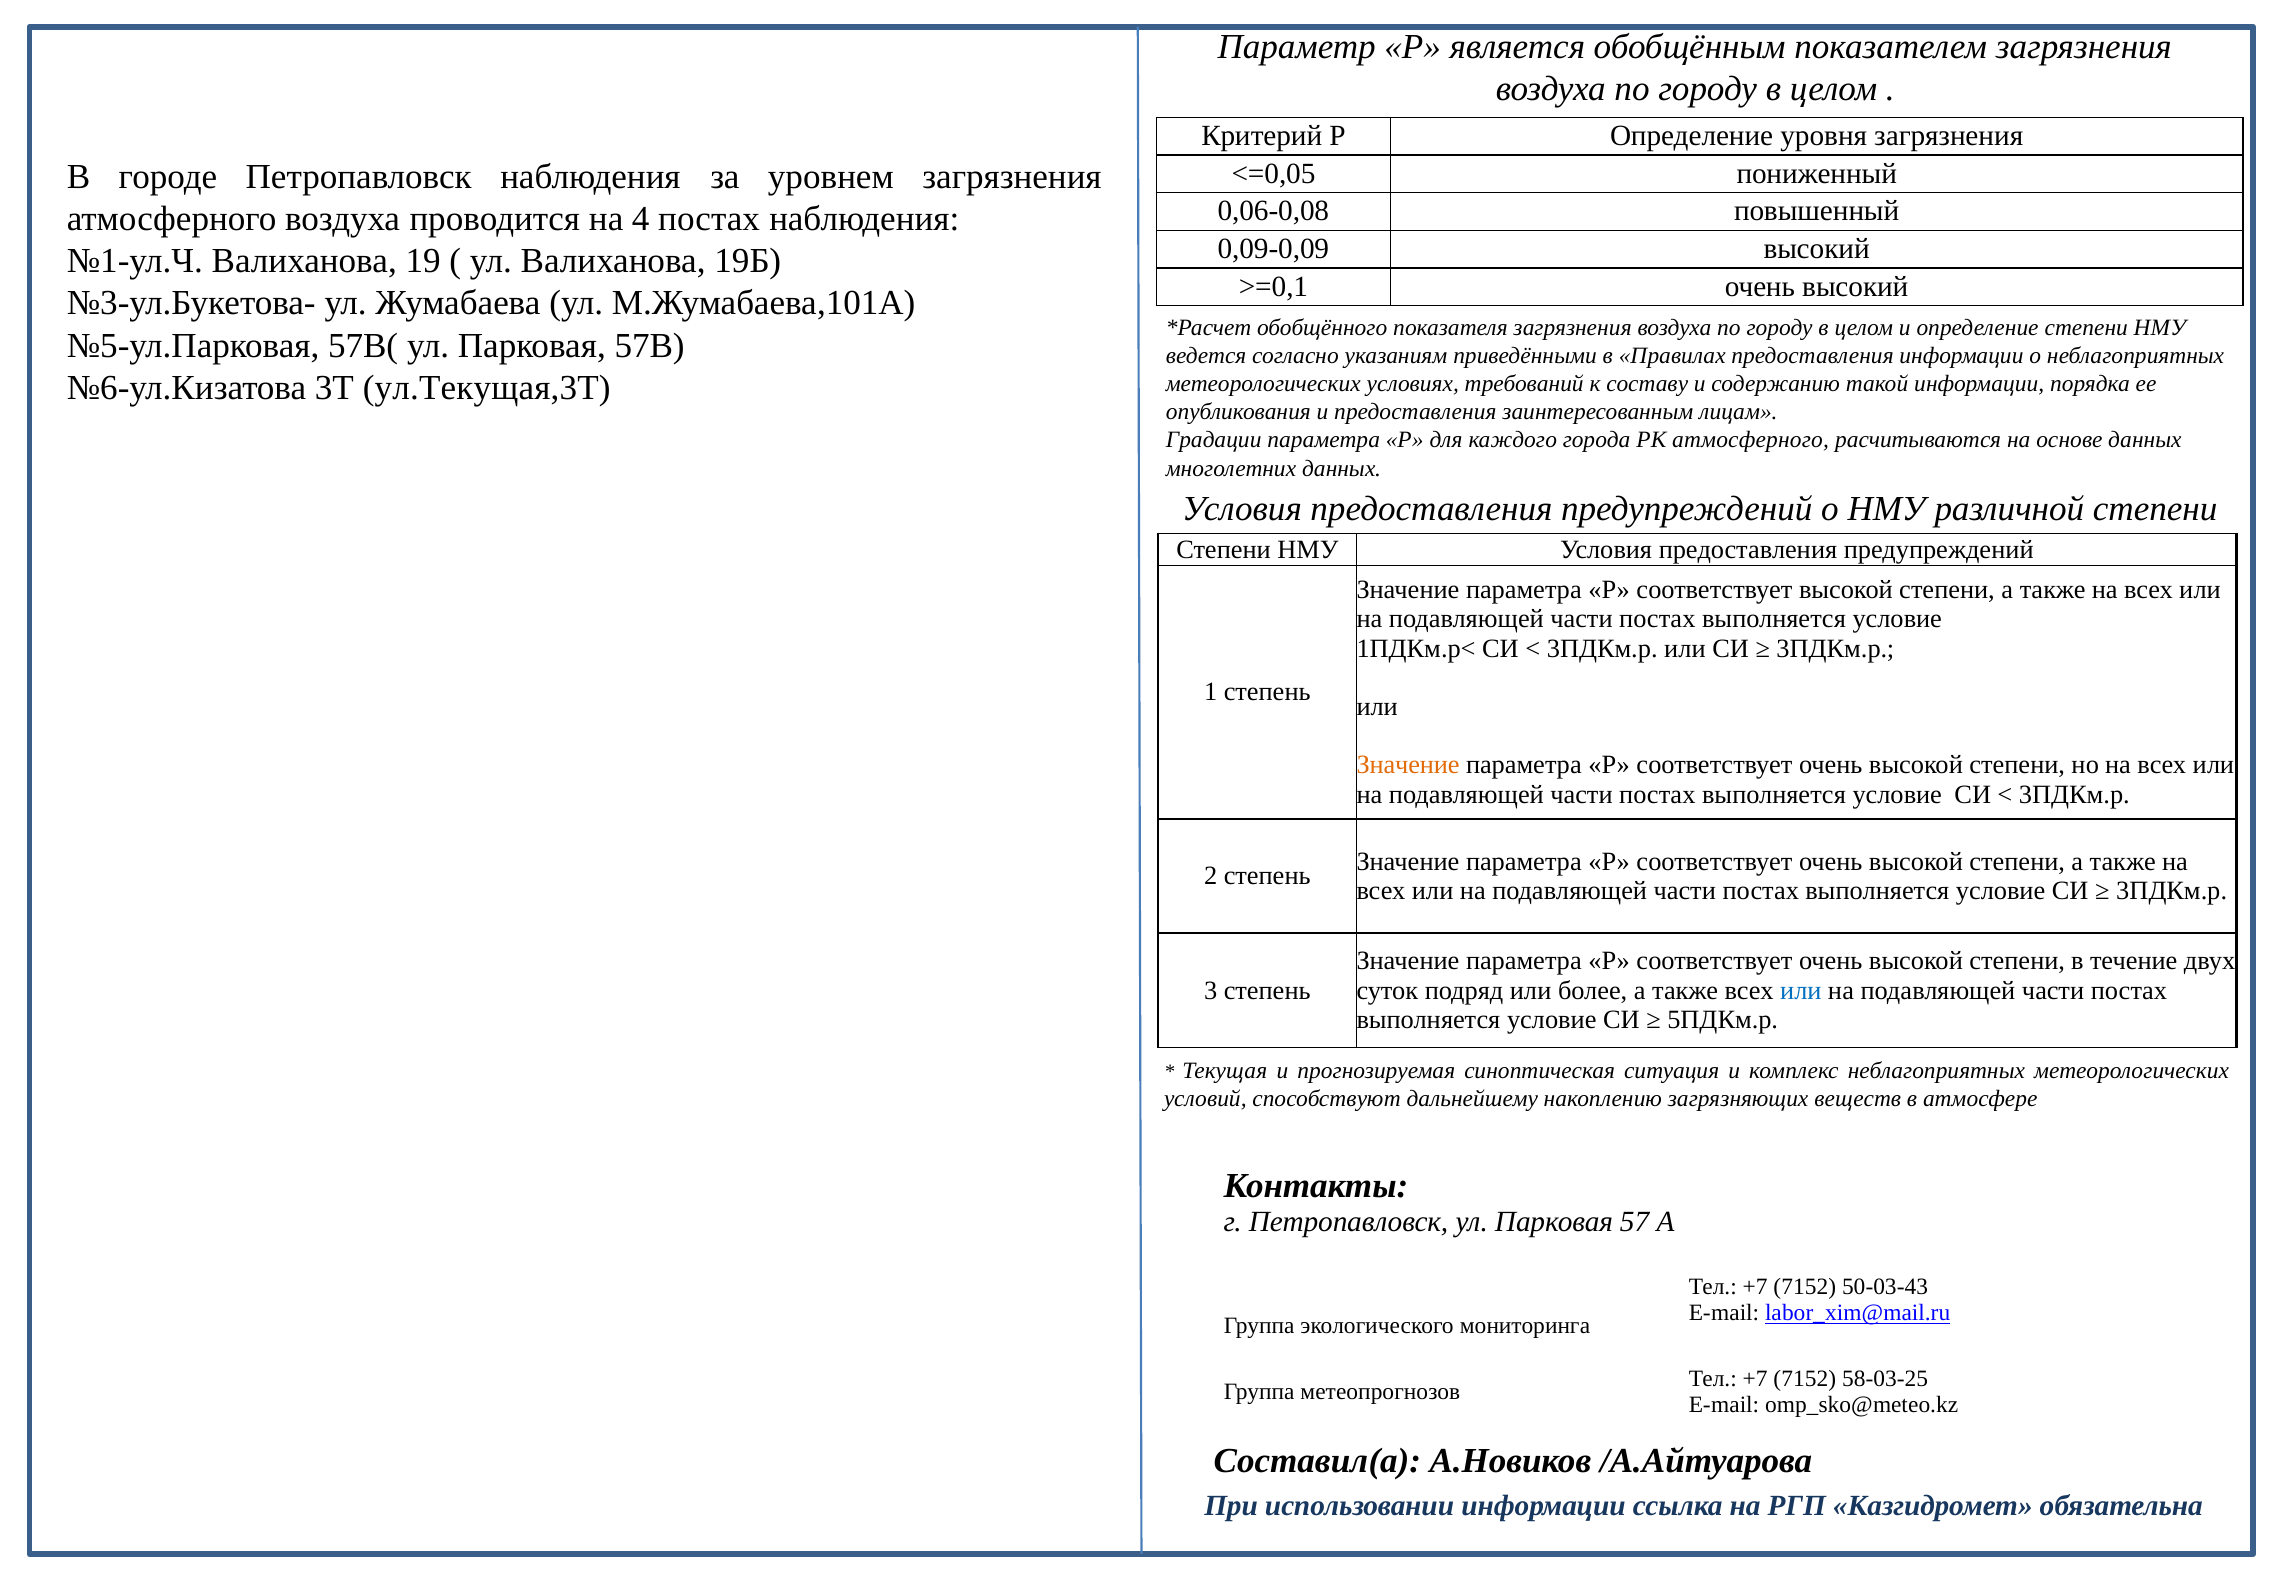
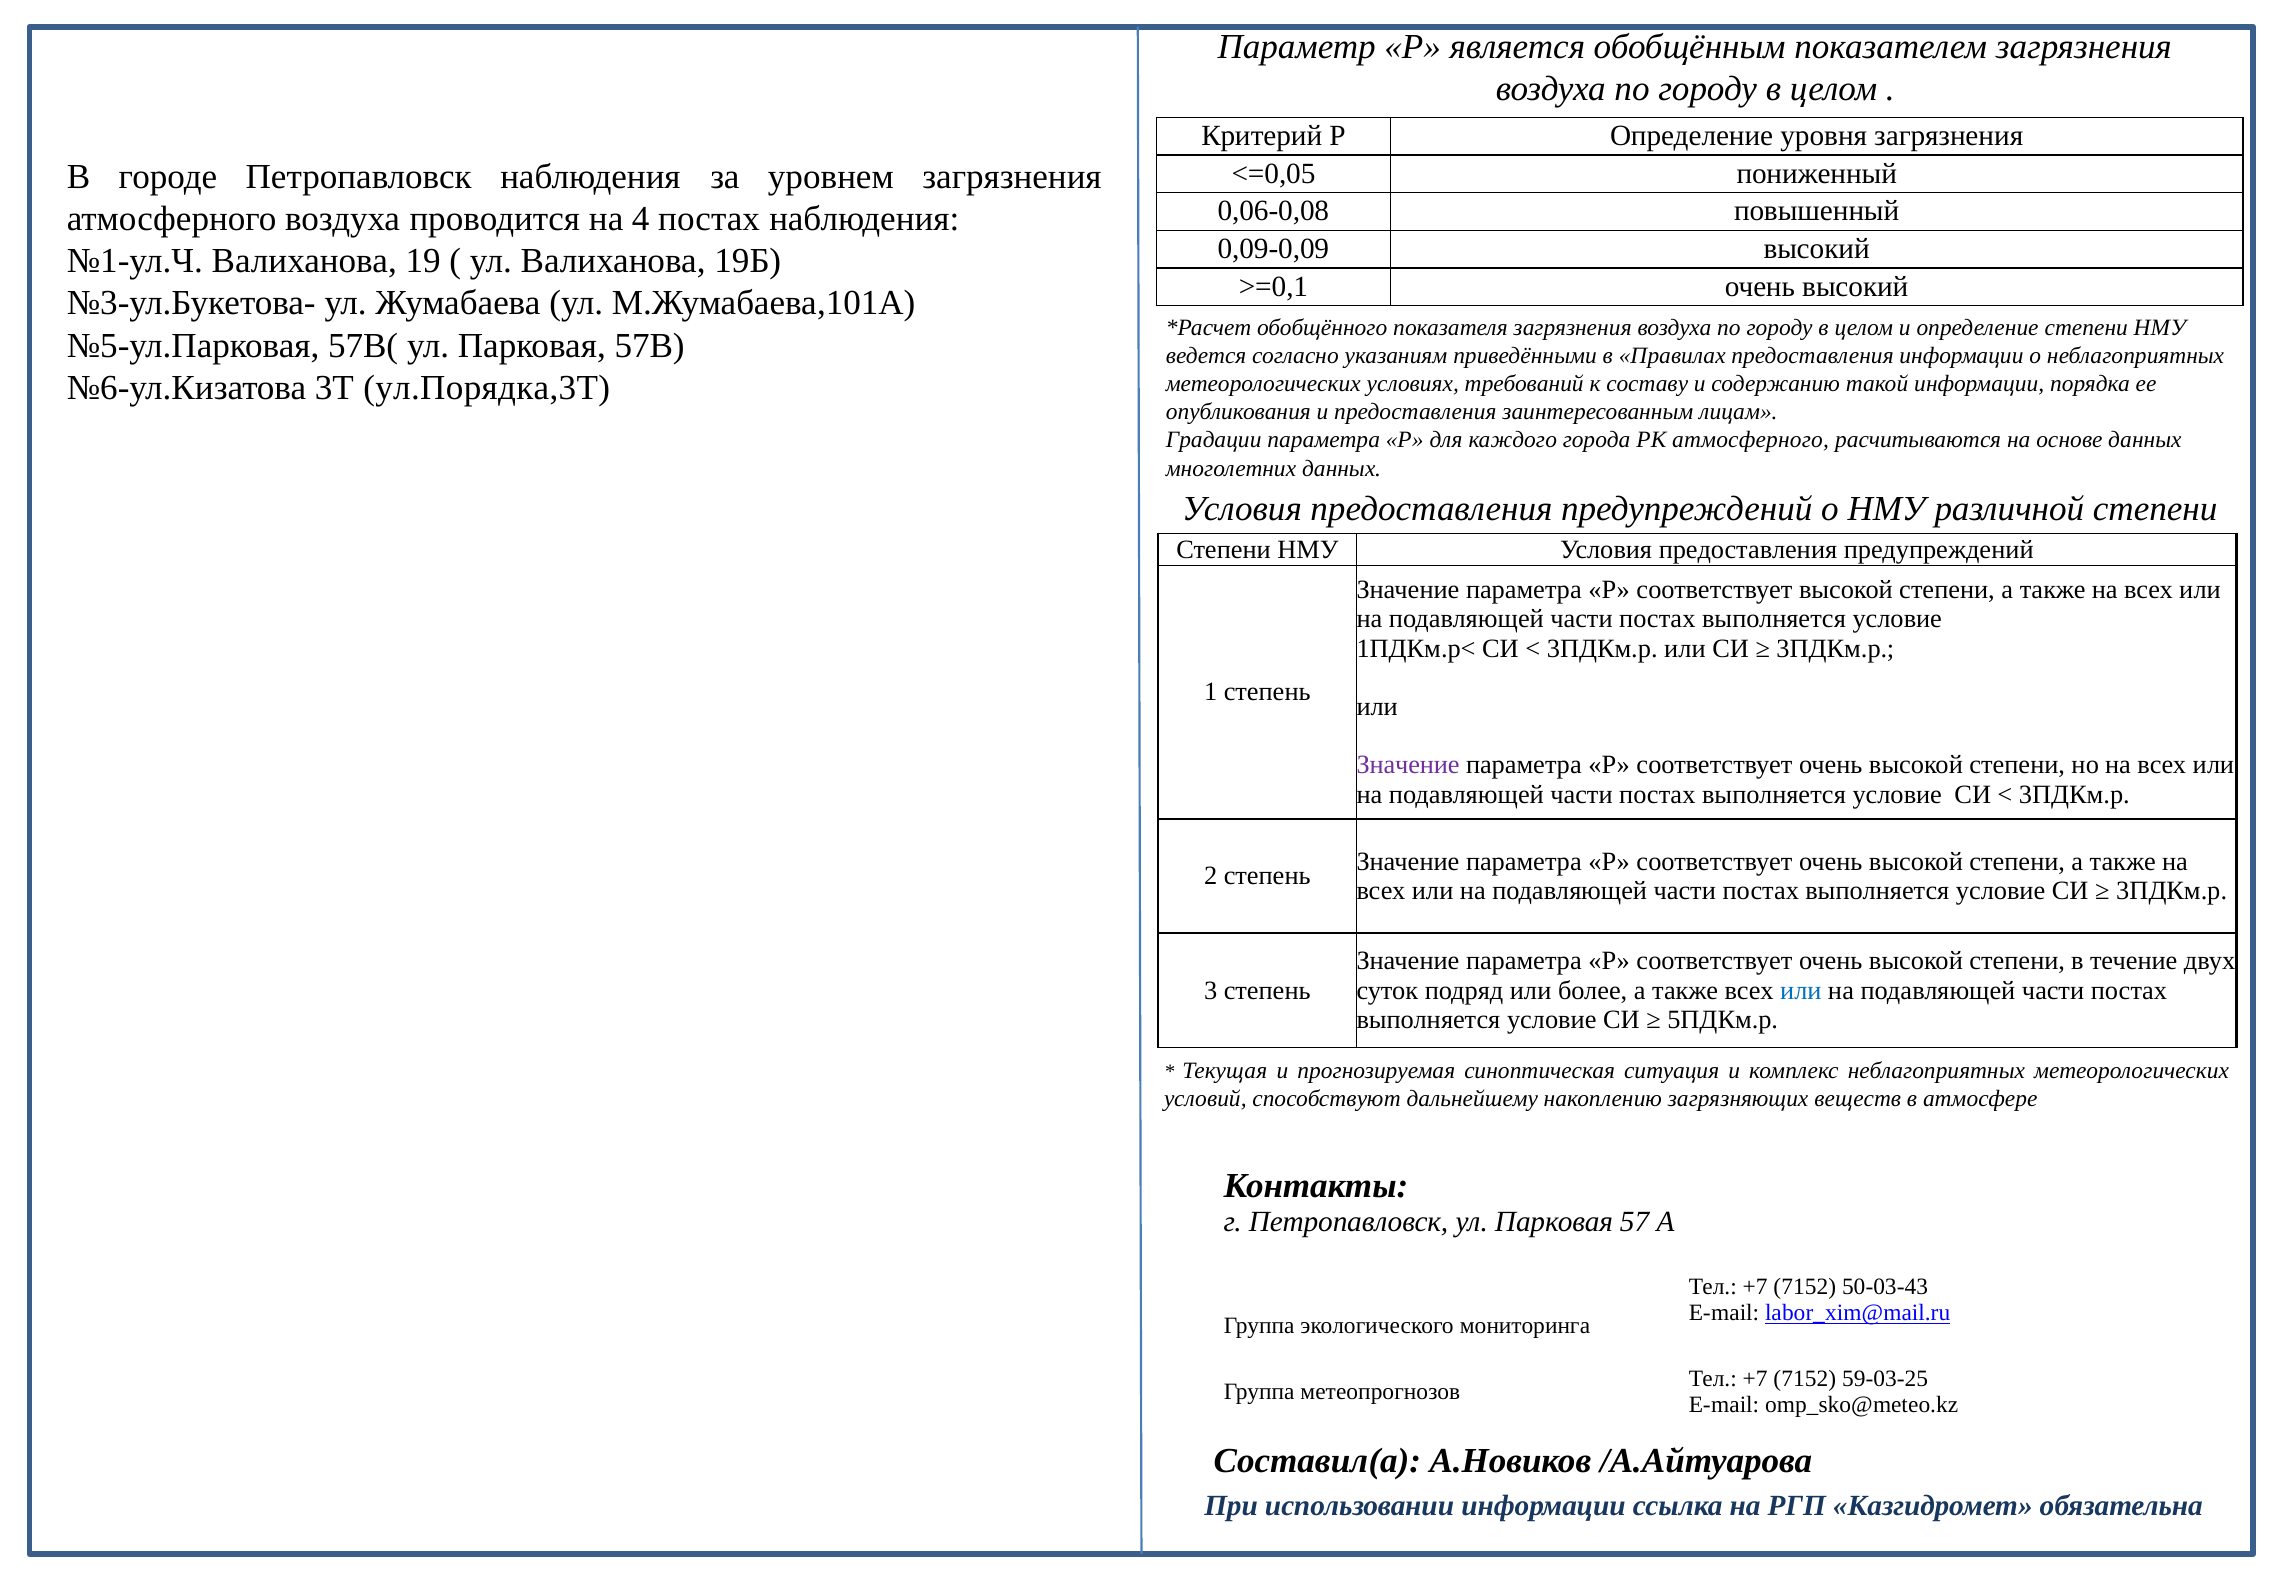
ул.Текущая,3Т: ул.Текущая,3Т -> ул.Порядка,3Т
Значение at (1408, 765) colour: orange -> purple
58-03-25: 58-03-25 -> 59-03-25
